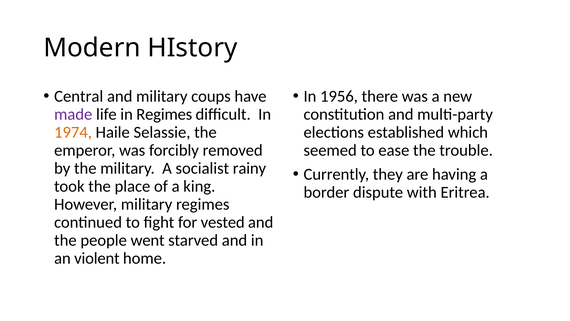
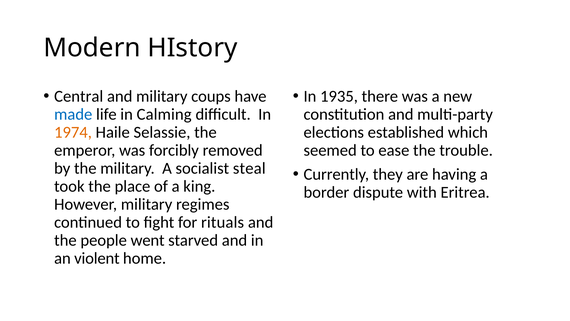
1956: 1956 -> 1935
made colour: purple -> blue
in Regimes: Regimes -> Calming
rainy: rainy -> steal
vested: vested -> rituals
